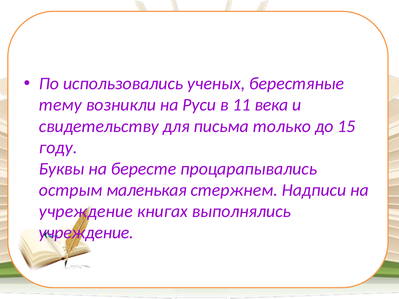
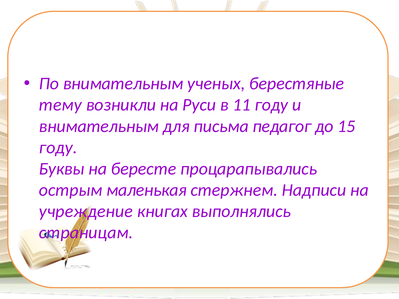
По использовались: использовались -> внимательным
11 века: века -> году
свидетельству at (99, 126): свидетельству -> внимательным
только: только -> педагог
учреждение at (86, 233): учреждение -> страницам
